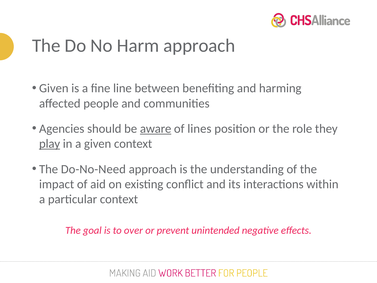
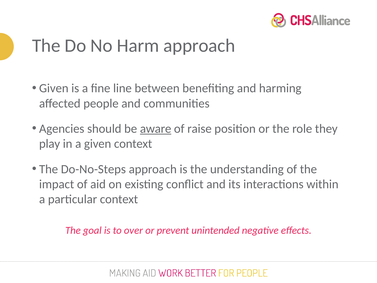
lines: lines -> raise
play underline: present -> none
Do-No-Need: Do-No-Need -> Do-No-Steps
